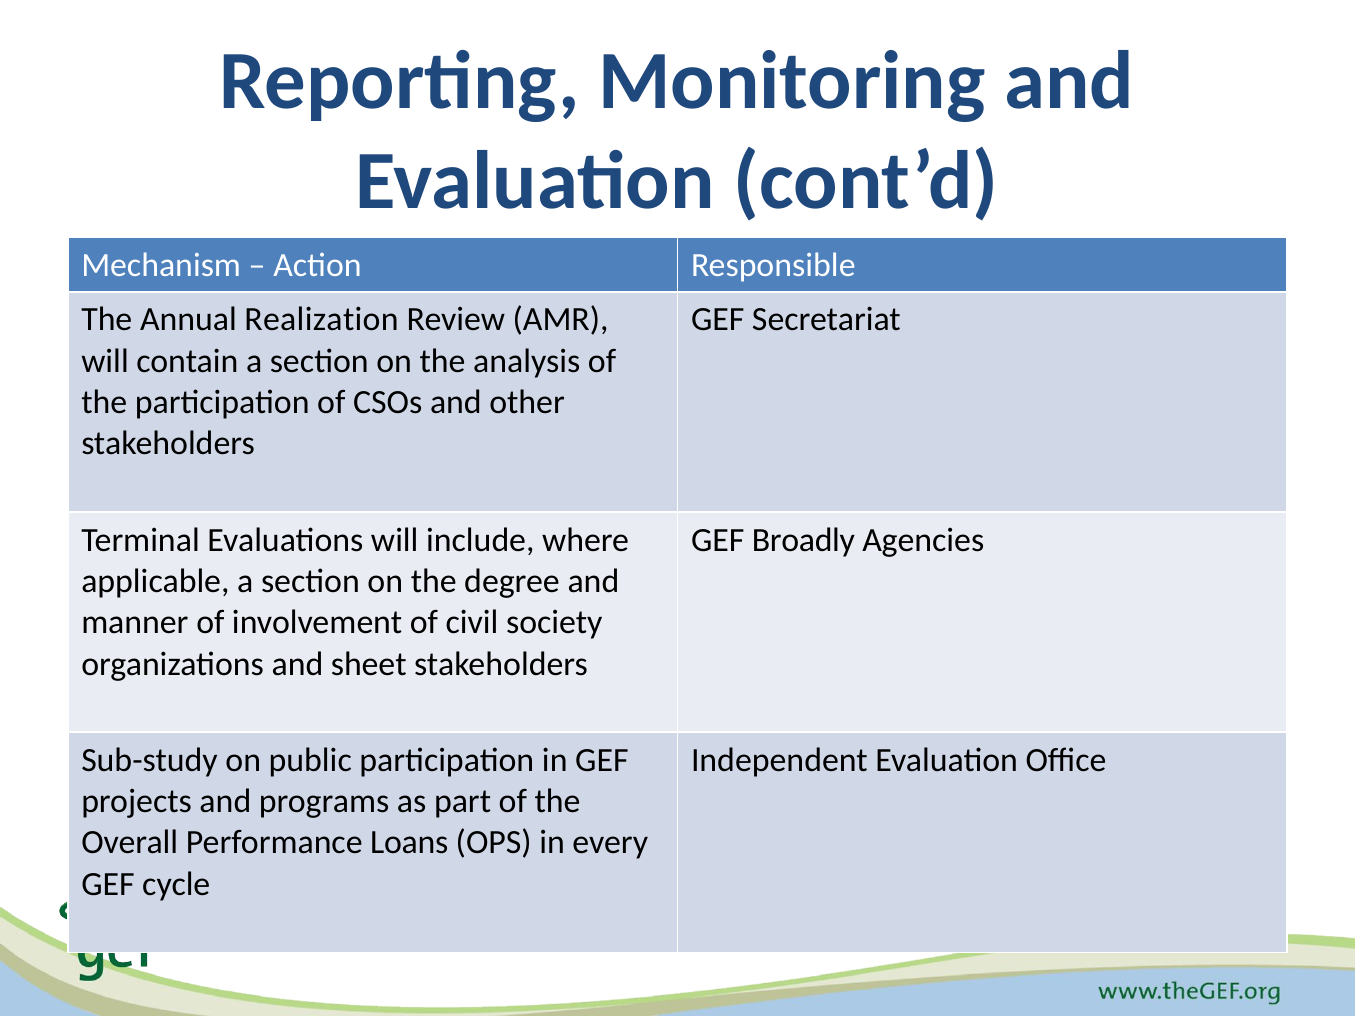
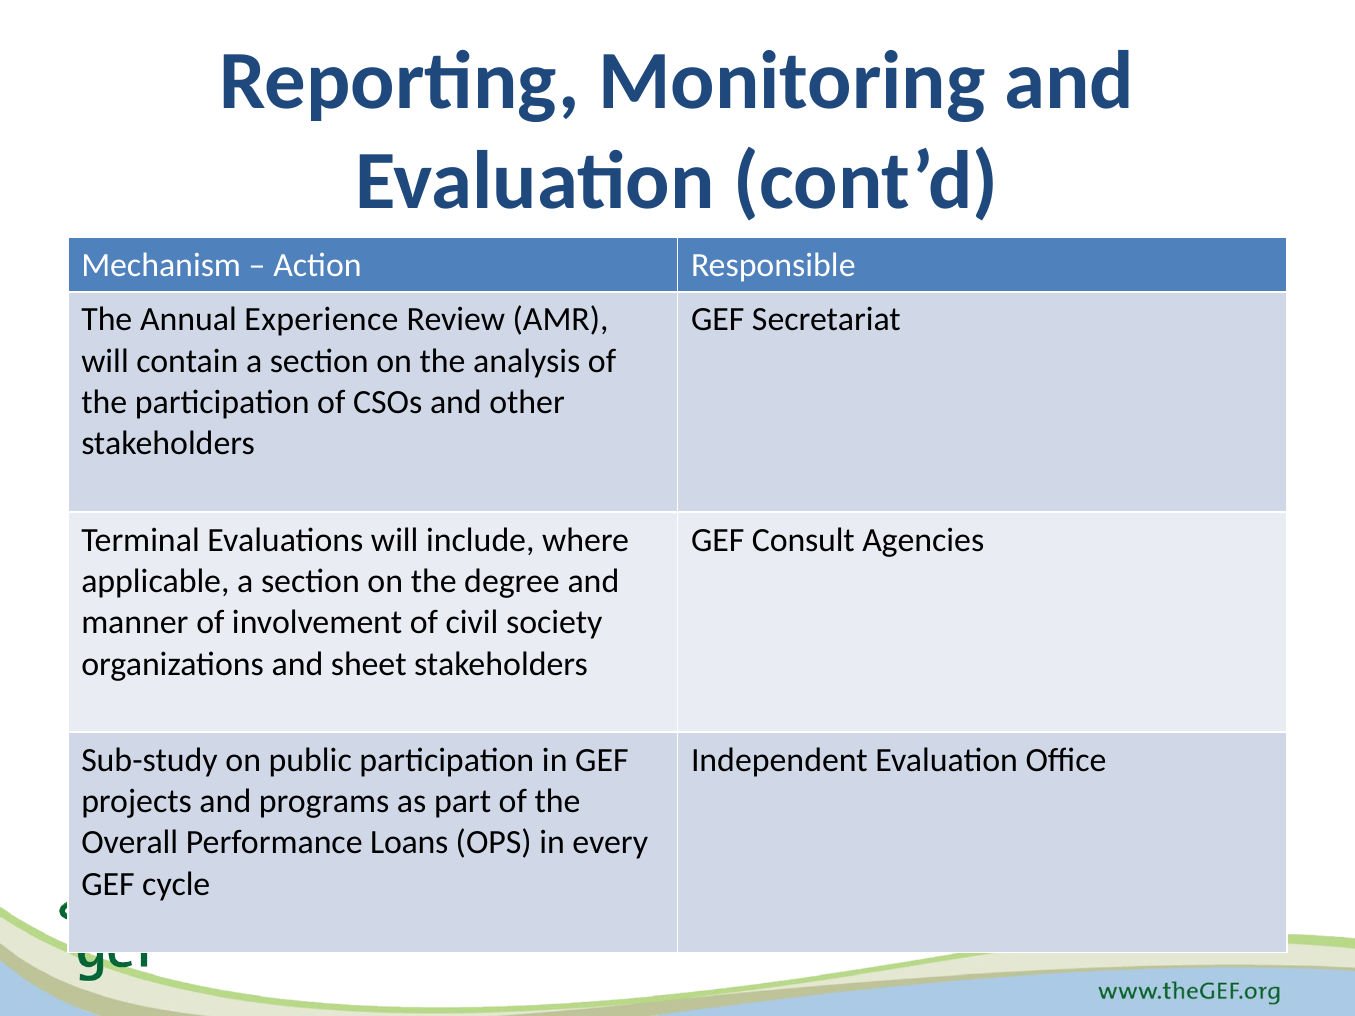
Realization: Realization -> Experience
Broadly: Broadly -> Consult
